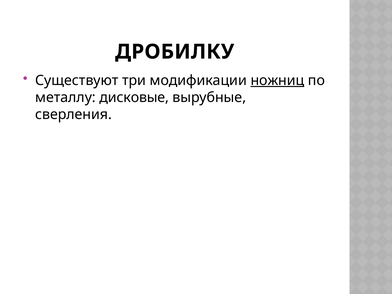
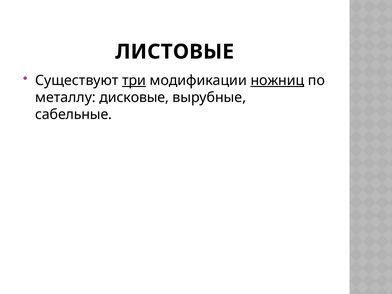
ДРОБИЛКУ: ДРОБИЛКУ -> ЛИСТОВЫЕ
три underline: none -> present
сверления: сверления -> сабельные
